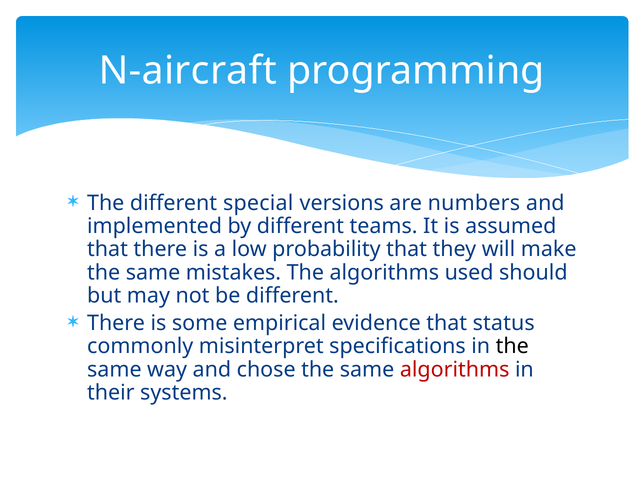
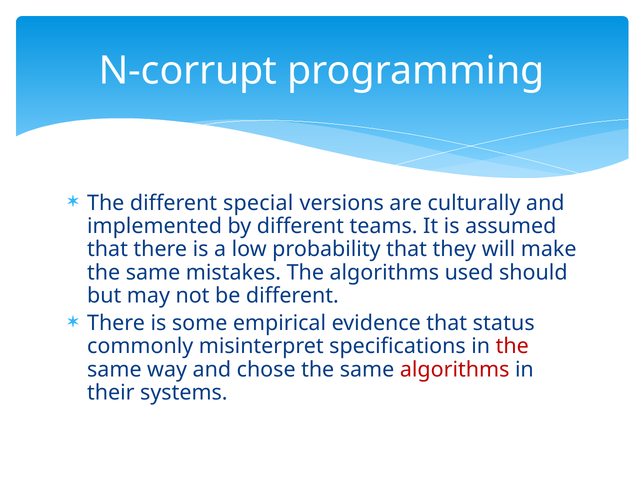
N-aircraft: N-aircraft -> N-corrupt
numbers: numbers -> culturally
the at (512, 346) colour: black -> red
